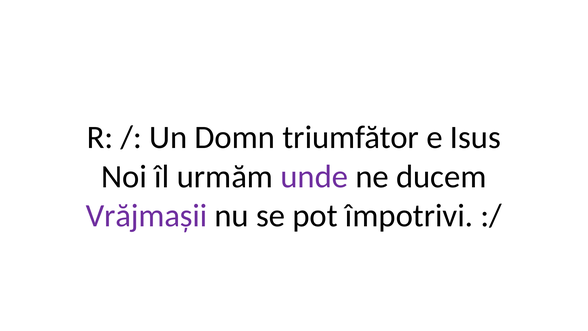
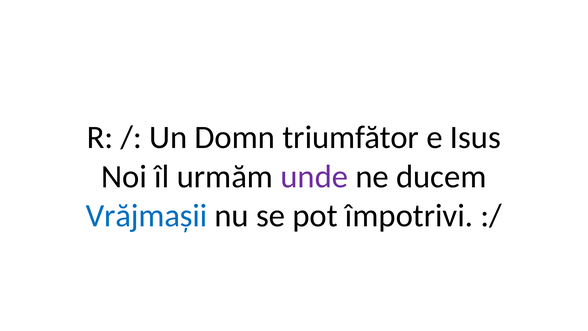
Vrăjmașii colour: purple -> blue
